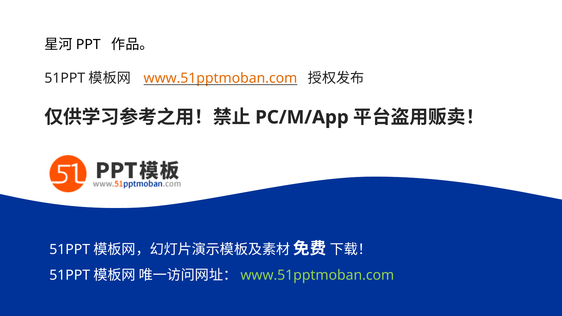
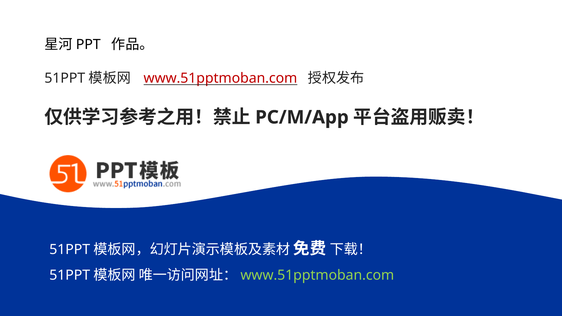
www.51pptmoban.com at (220, 78) colour: orange -> red
